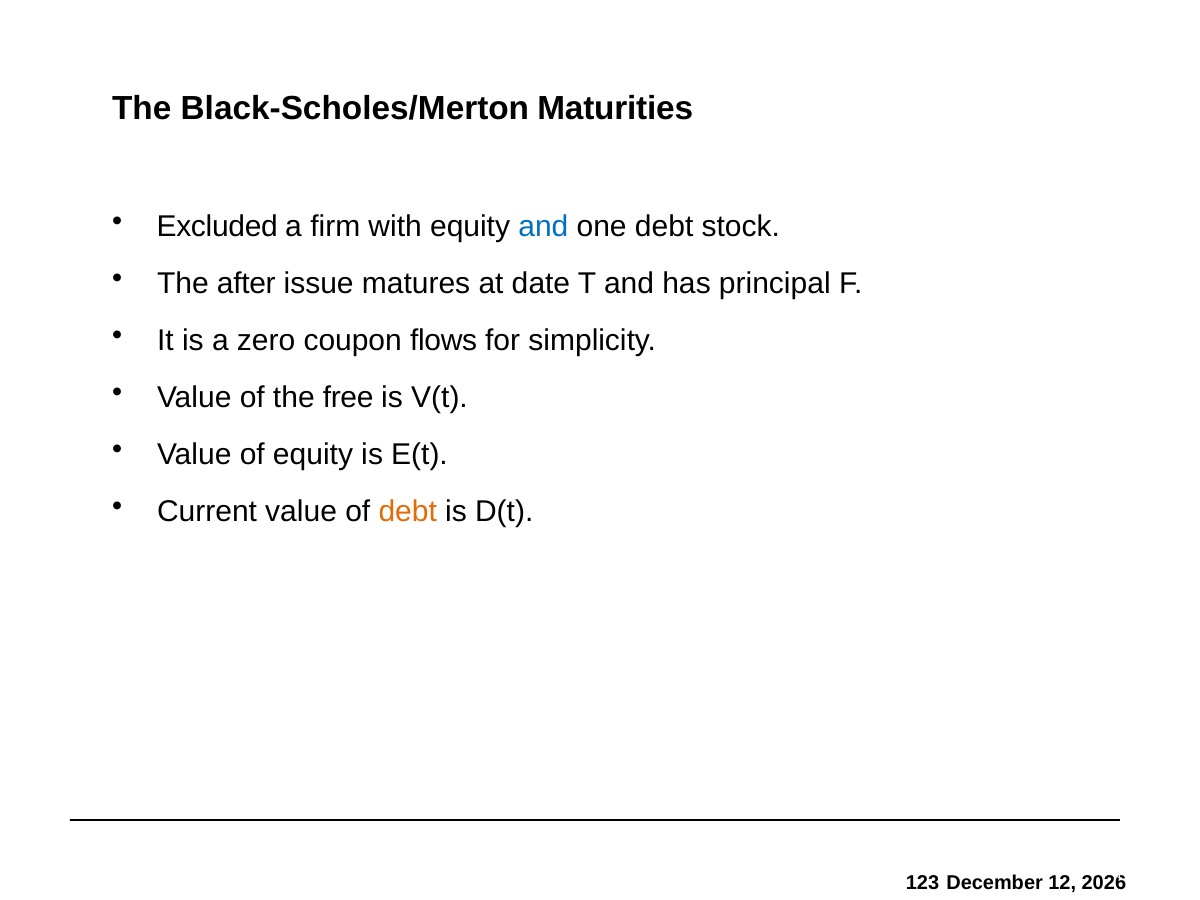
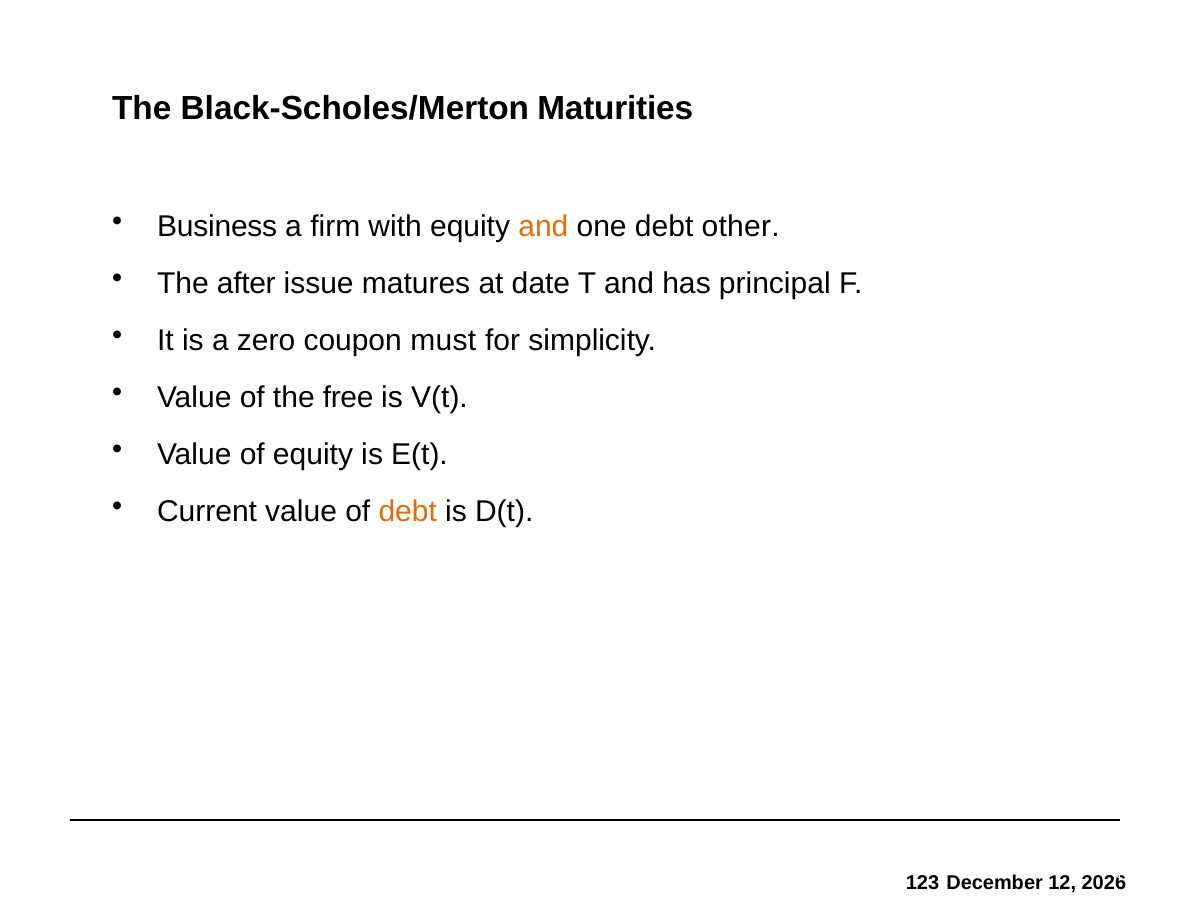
Excluded: Excluded -> Business
and at (543, 226) colour: blue -> orange
stock: stock -> other
flows: flows -> must
